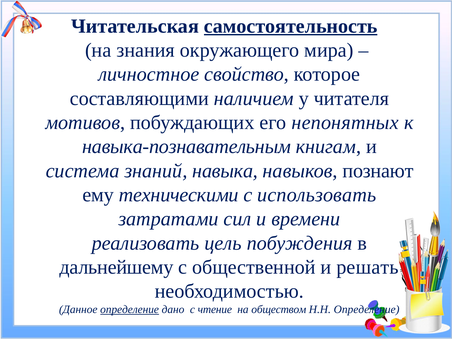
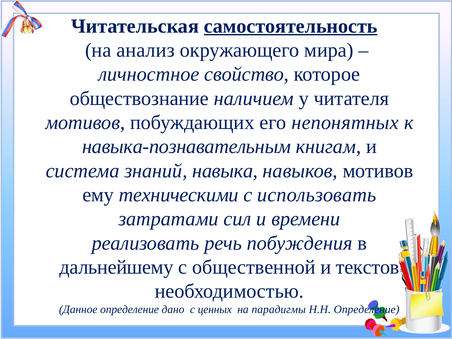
знания: знания -> анализ
составляющими: составляющими -> обществознание
навыков познают: познают -> мотивов
цель: цель -> речь
решать: решать -> текстов
определение at (130, 310) underline: present -> none
чтение: чтение -> ценных
обществом: обществом -> парадигмы
